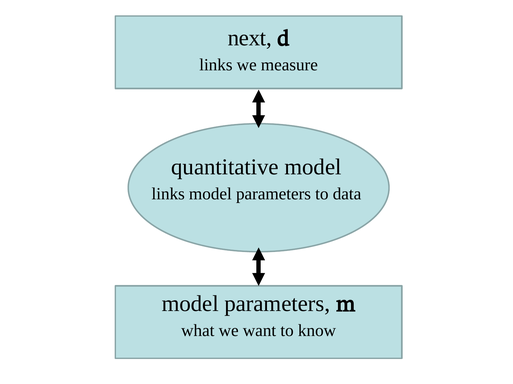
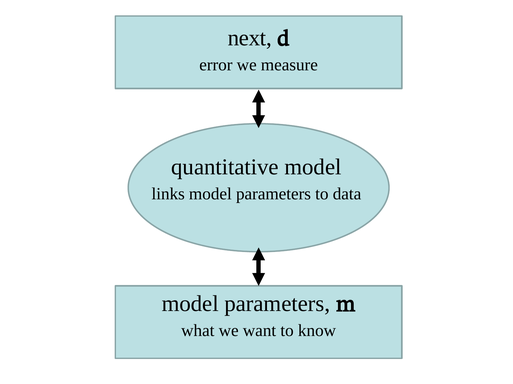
links at (216, 65): links -> error
